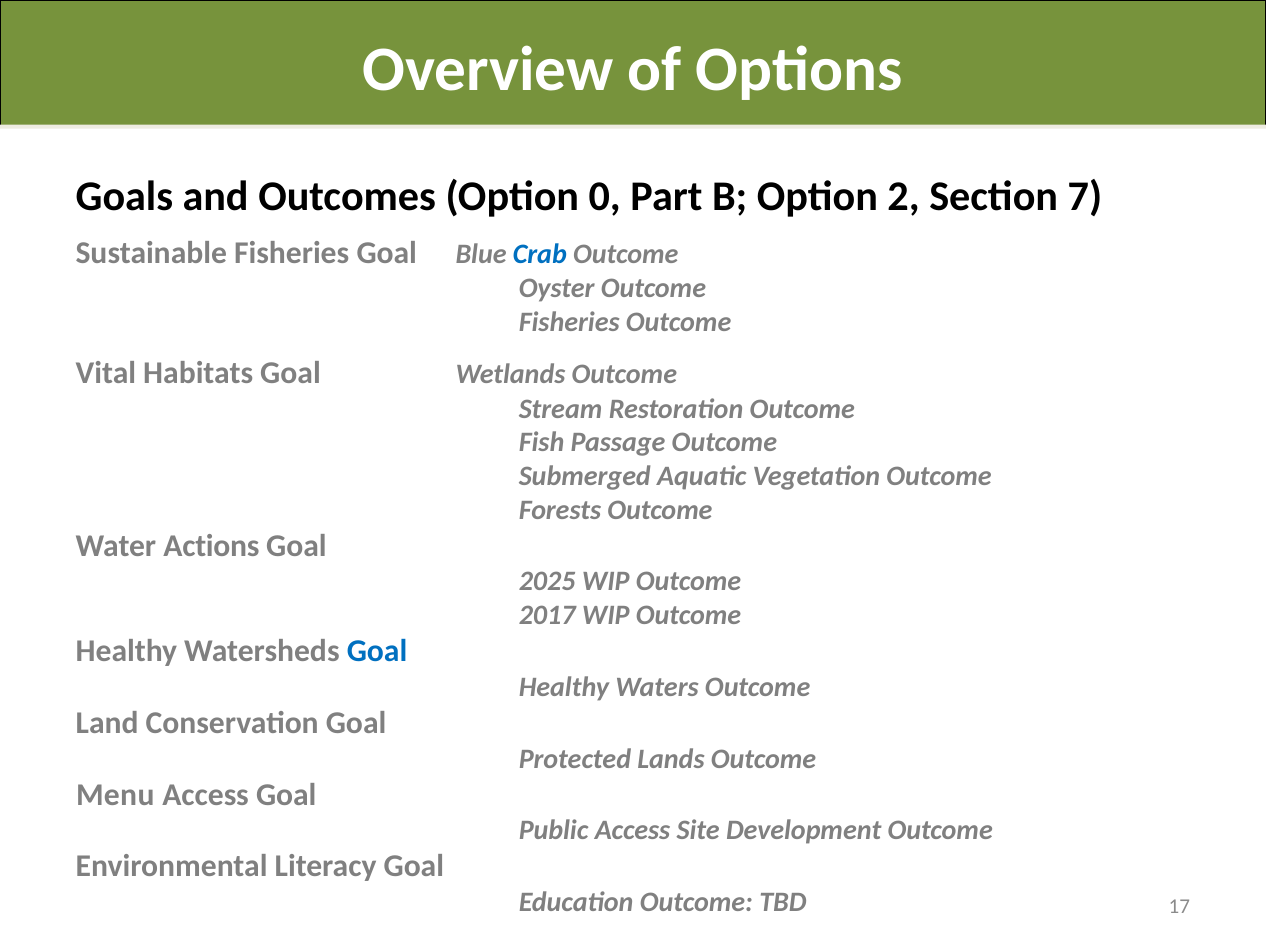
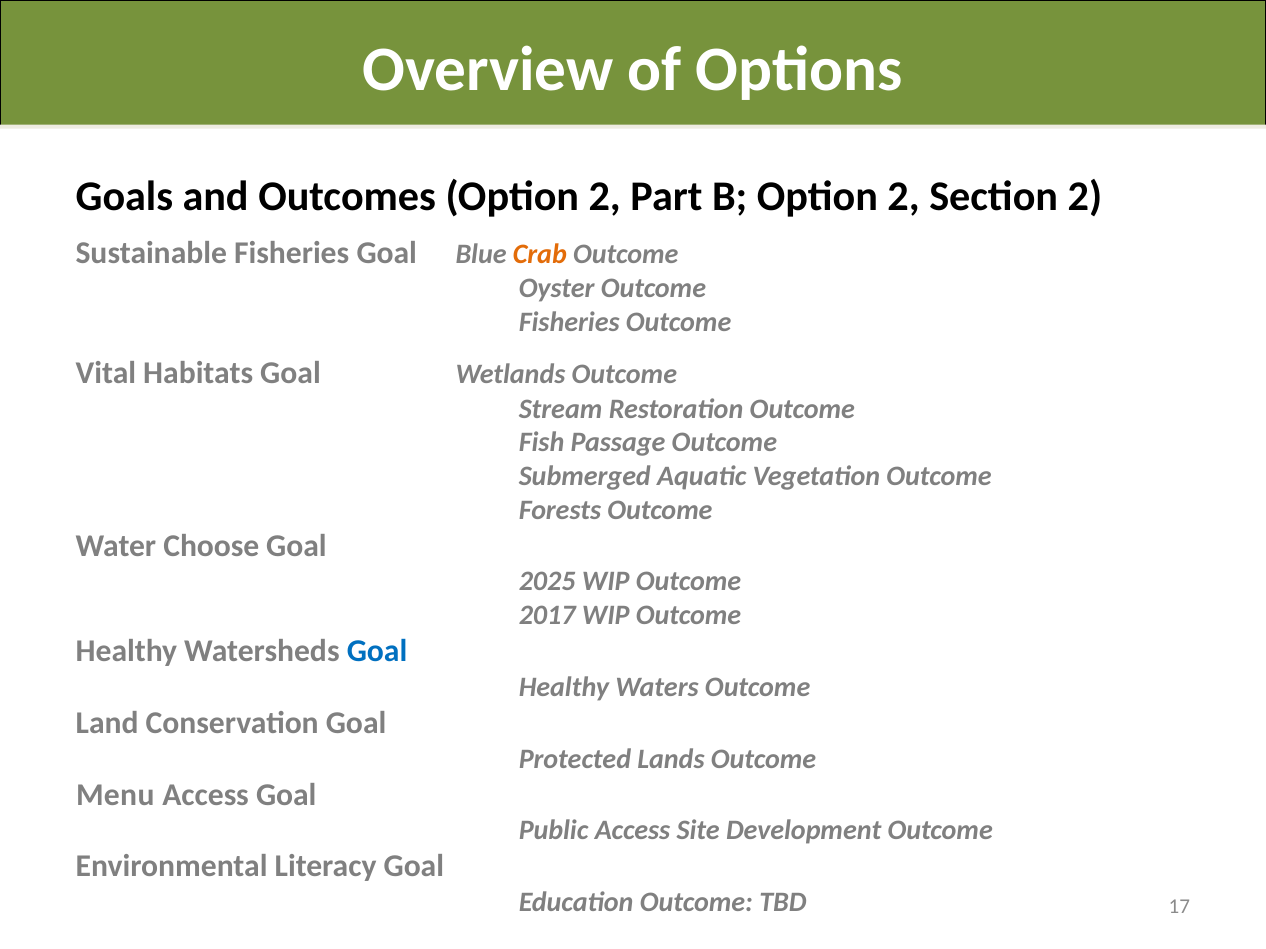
Outcomes Option 0: 0 -> 2
Section 7: 7 -> 2
Crab colour: blue -> orange
Actions: Actions -> Choose
